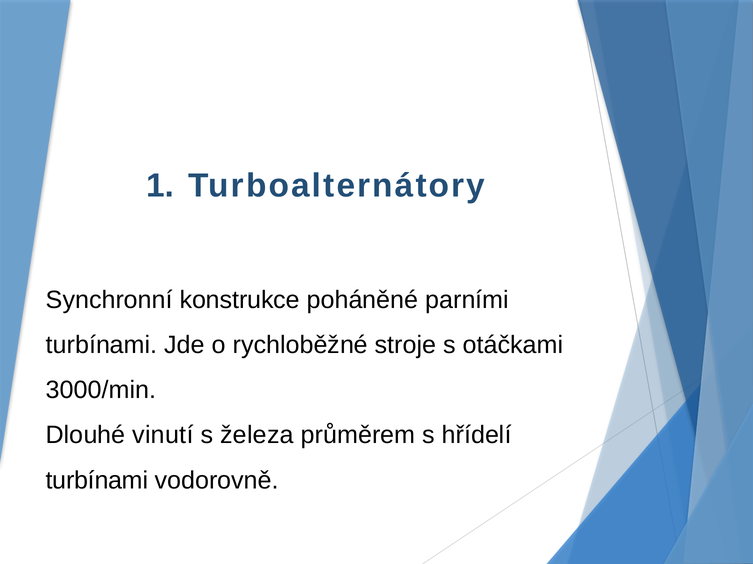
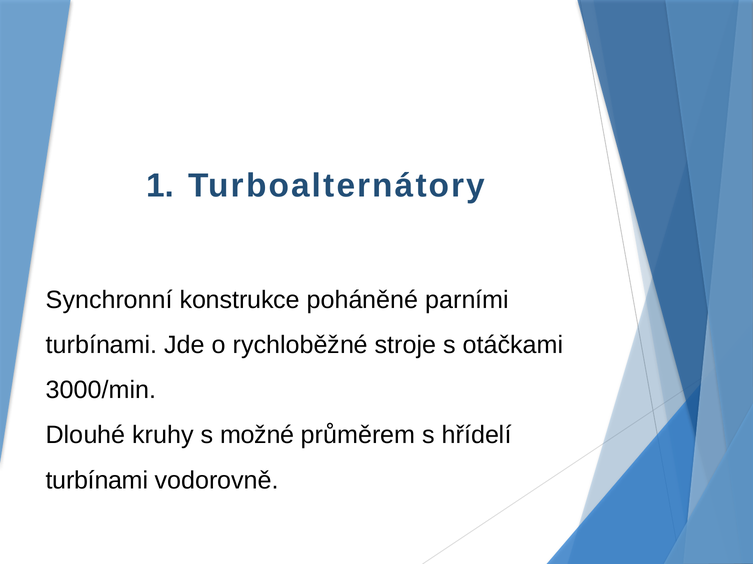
vinutí: vinutí -> kruhy
železa: železa -> možné
